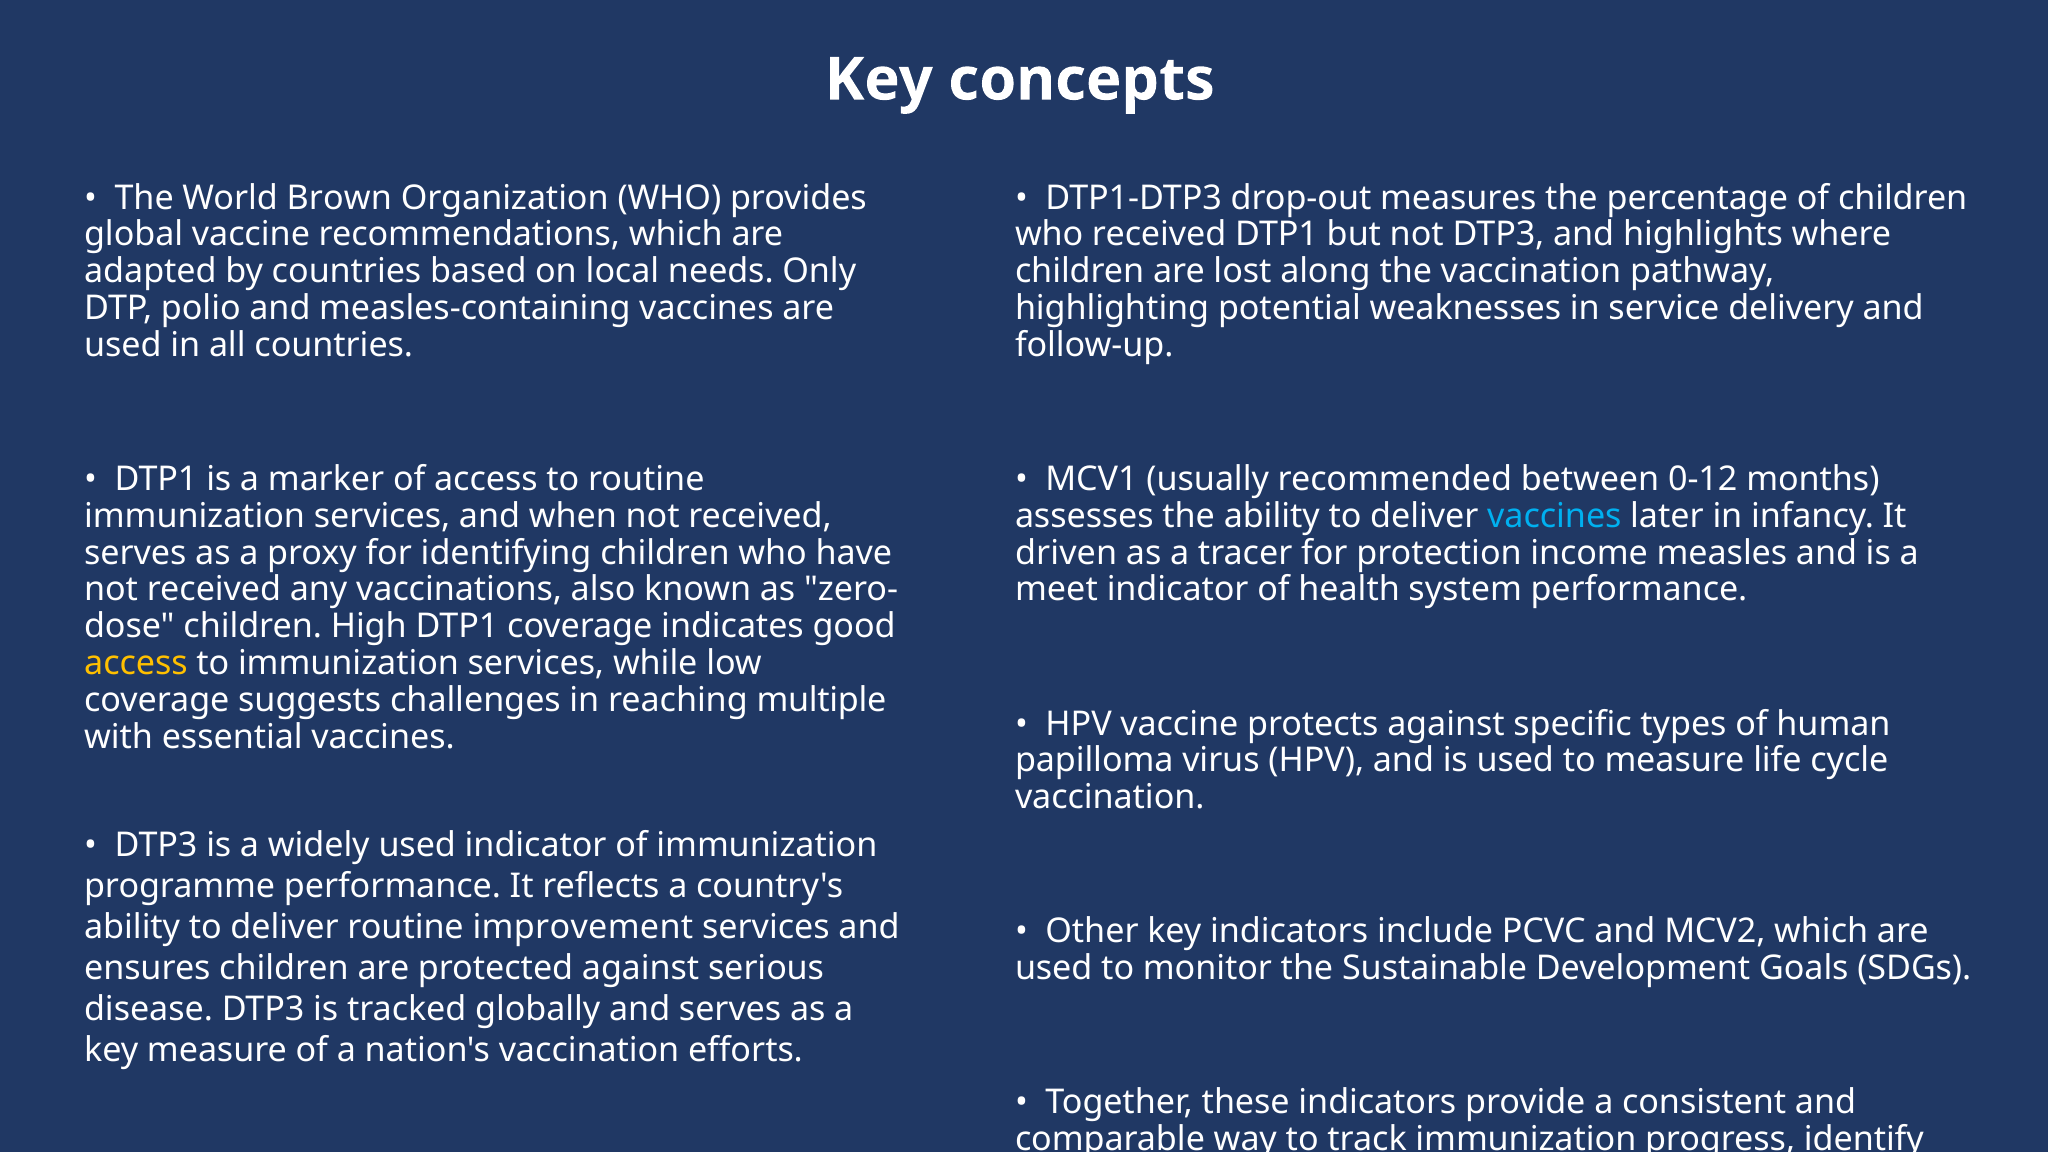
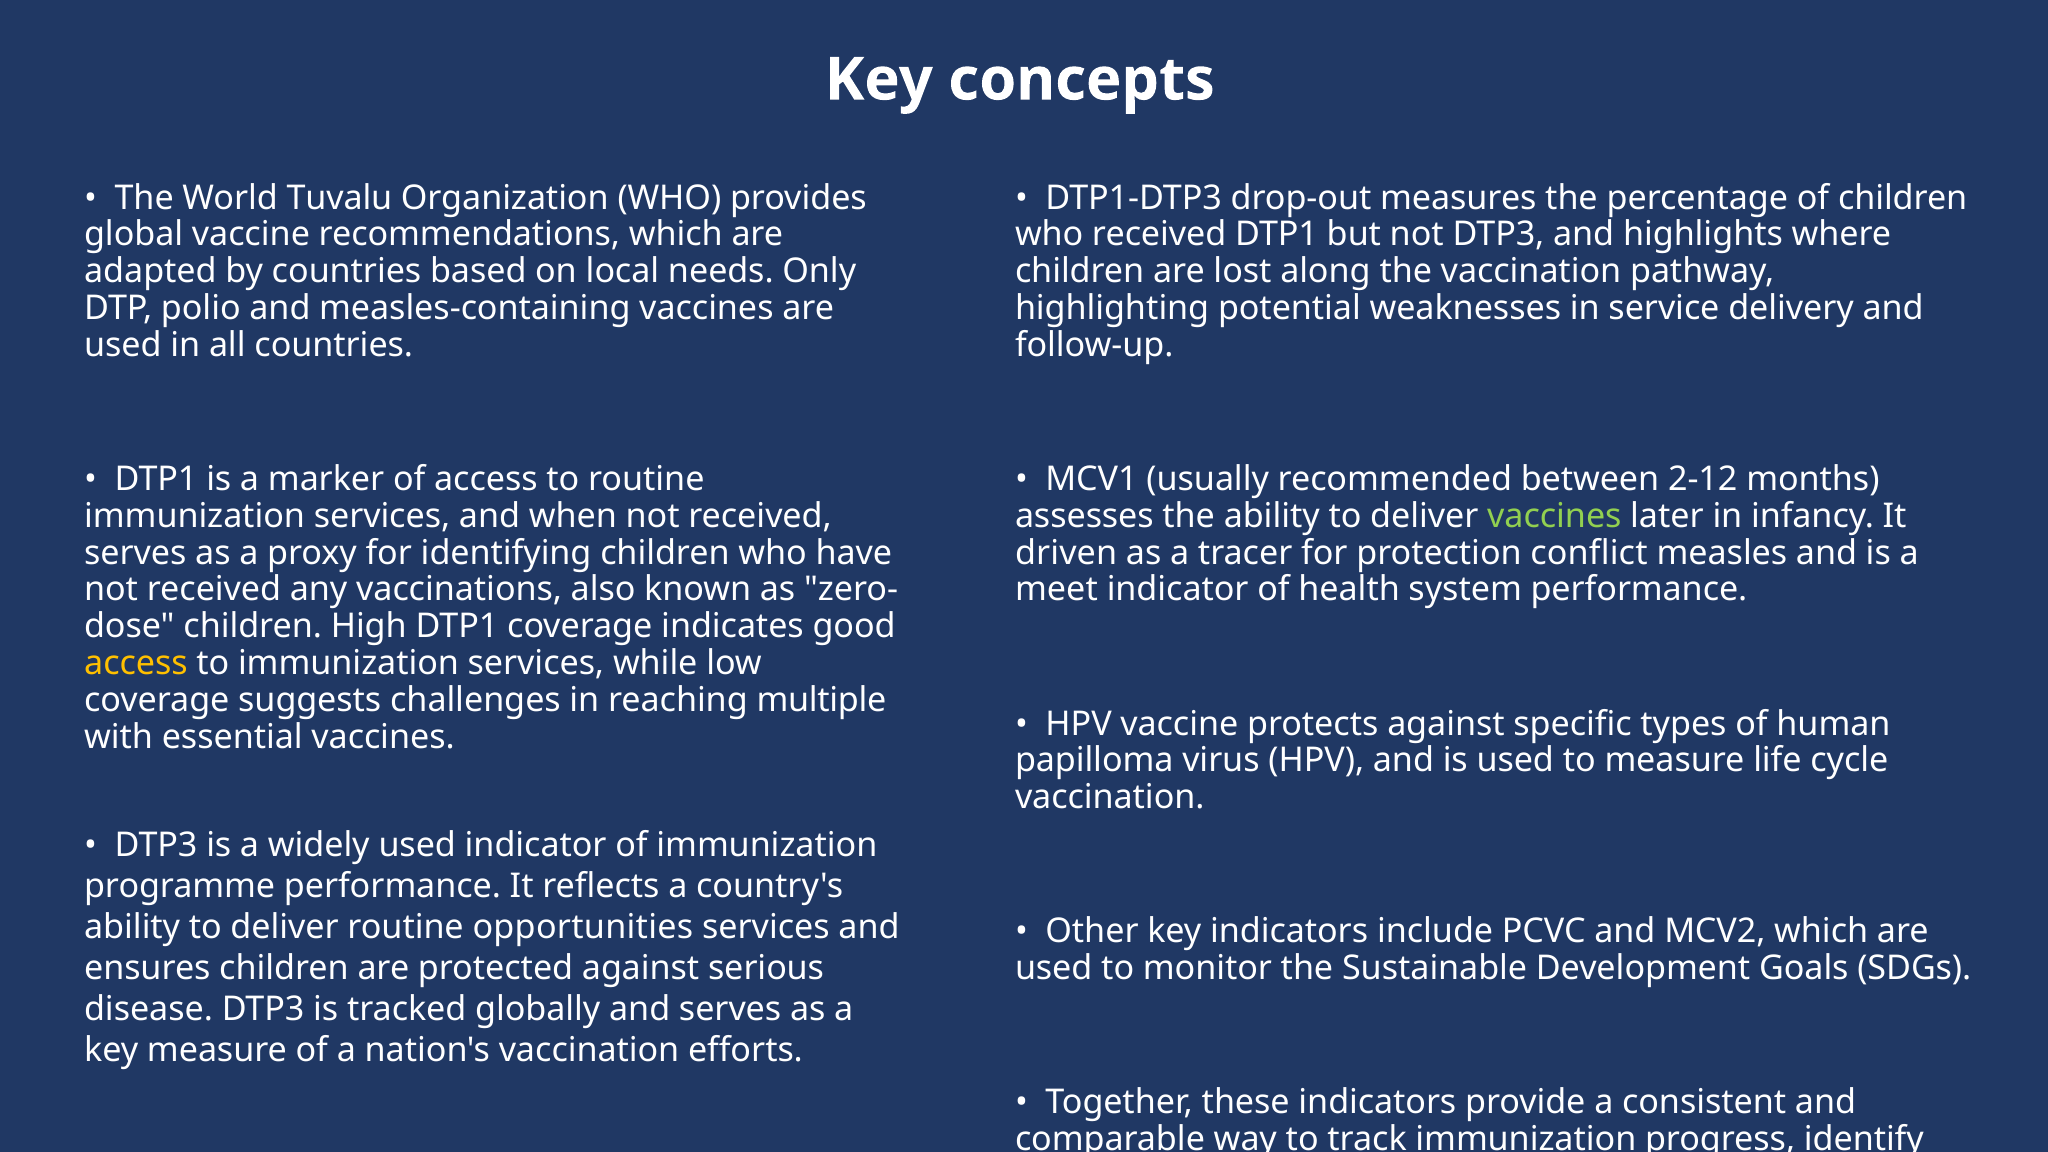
Brown: Brown -> Tuvalu
0-12: 0-12 -> 2-12
vaccines at (1554, 516) colour: light blue -> light green
income: income -> conflict
improvement: improvement -> opportunities
